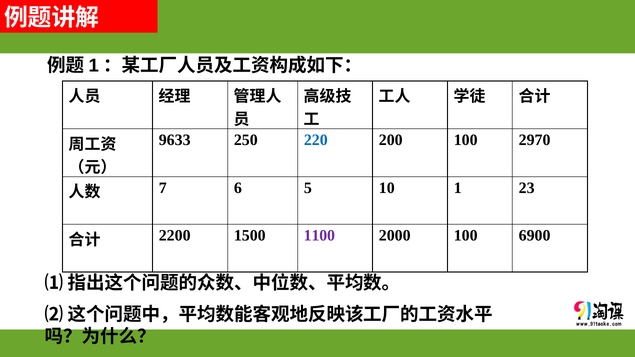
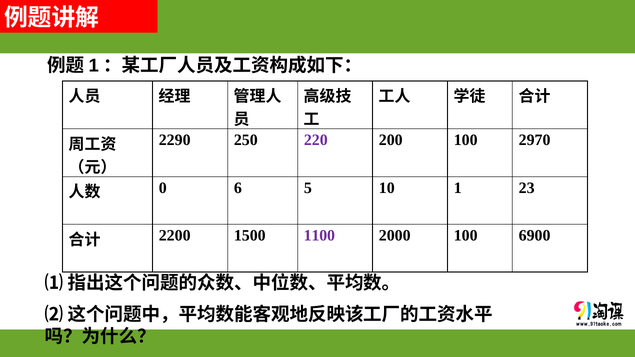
9633: 9633 -> 2290
220 colour: blue -> purple
7: 7 -> 0
